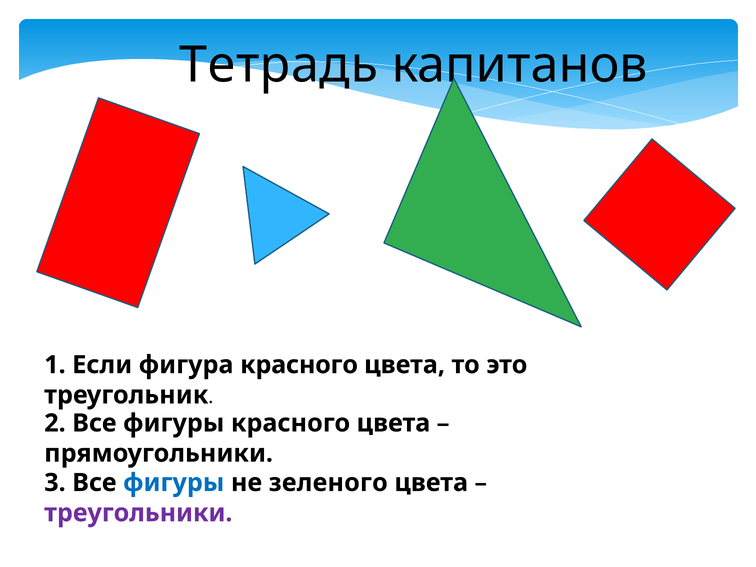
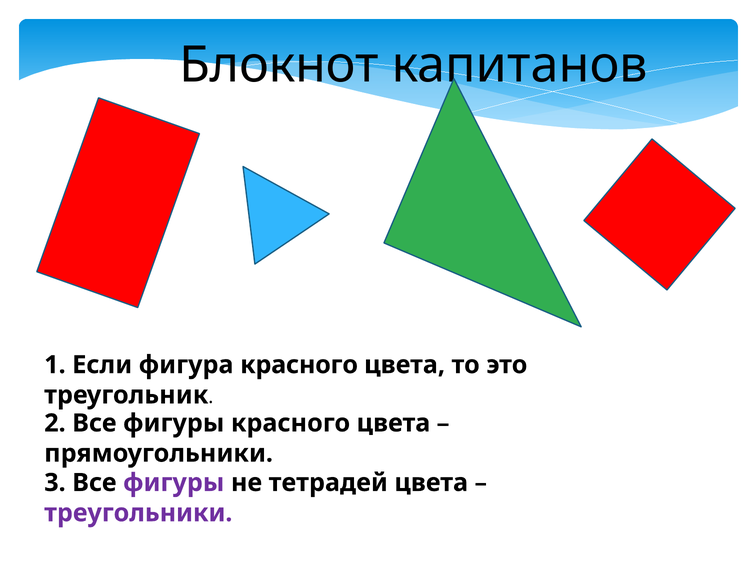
Тетрадь: Тетрадь -> Блокнот
фигуры at (174, 483) colour: blue -> purple
зеленого: зеленого -> тетрадей
